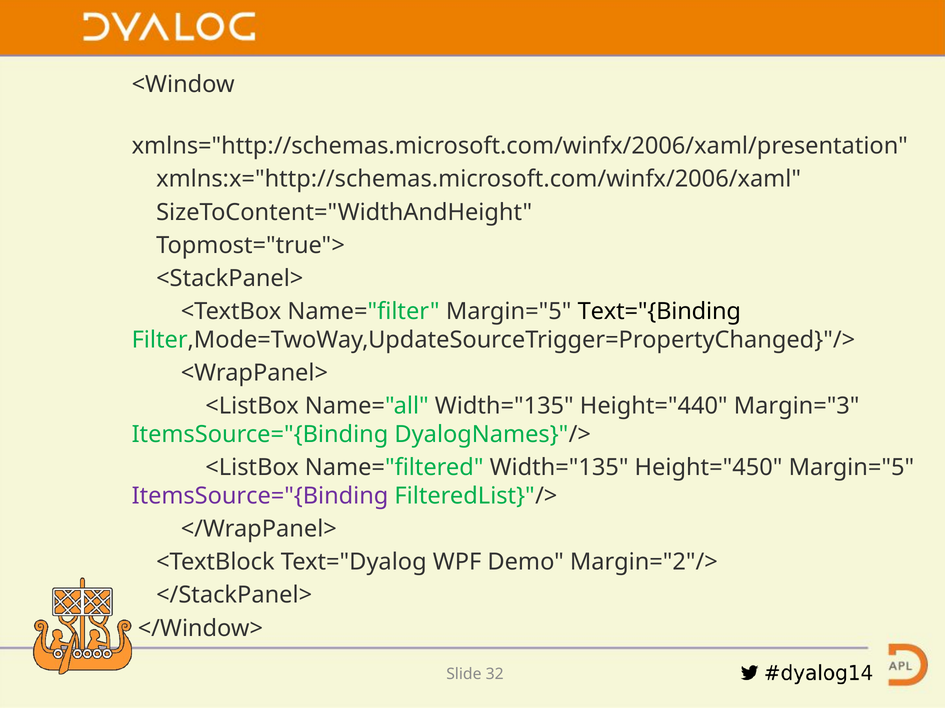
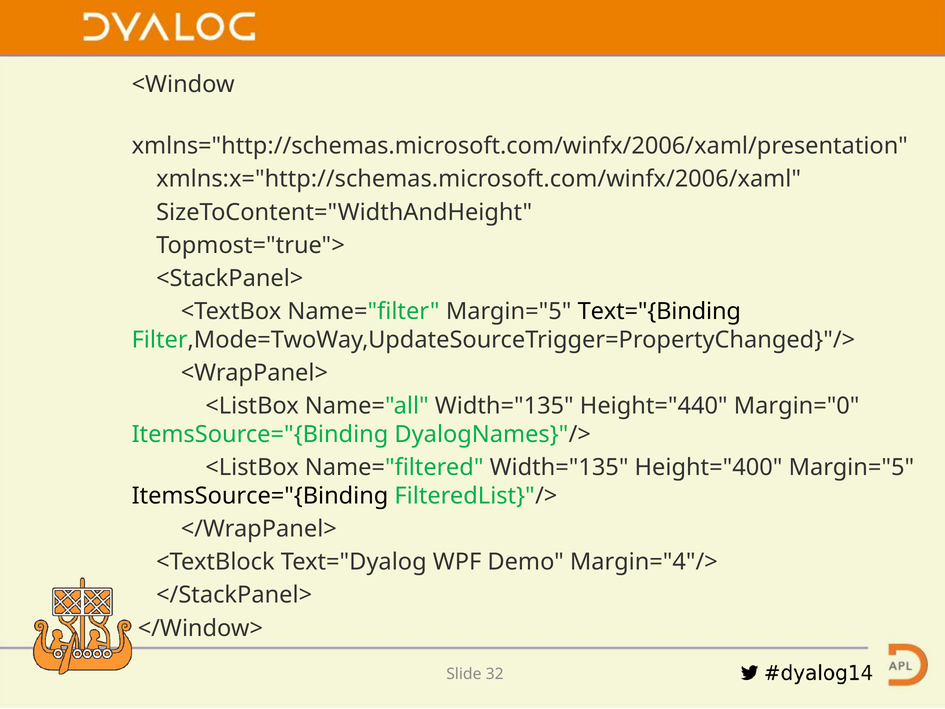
Margin="3: Margin="3 -> Margin="0
Height="450: Height="450 -> Height="400
ItemsSource="{Binding at (260, 496) colour: purple -> black
Margin="2"/>: Margin="2"/> -> Margin="4"/>
